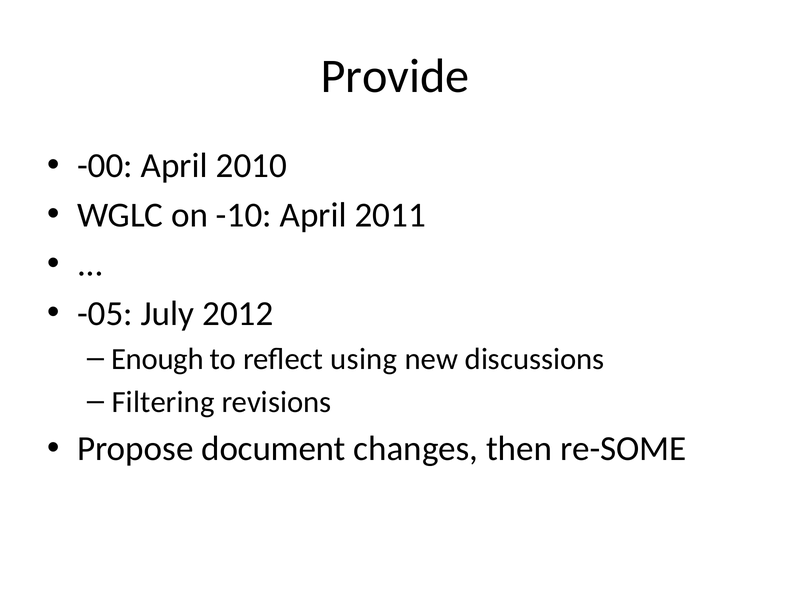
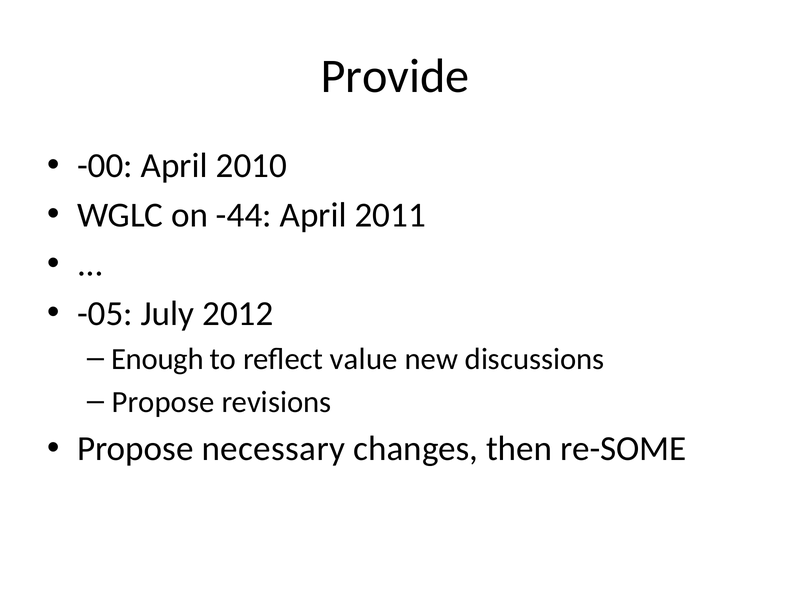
-10: -10 -> -44
using: using -> value
Filtering at (163, 402): Filtering -> Propose
document: document -> necessary
